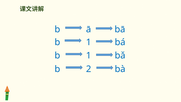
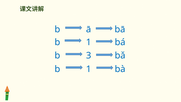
1 at (89, 55): 1 -> 3
2 at (89, 69): 2 -> 1
